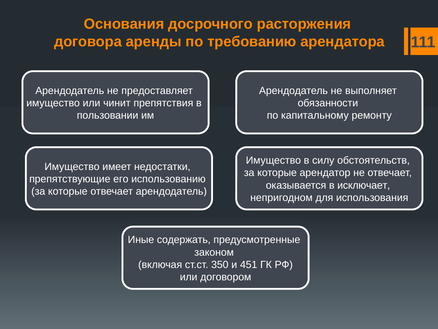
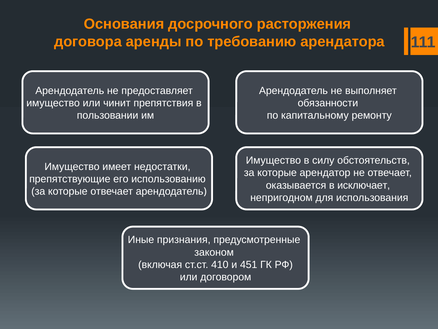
содержать: содержать -> признания
350: 350 -> 410
